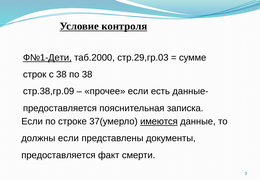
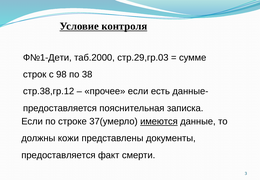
Ф№1-Дети underline: present -> none
с 38: 38 -> 98
стр.38,гр.09: стр.38,гр.09 -> стр.38,гр.12
должны если: если -> кожи
